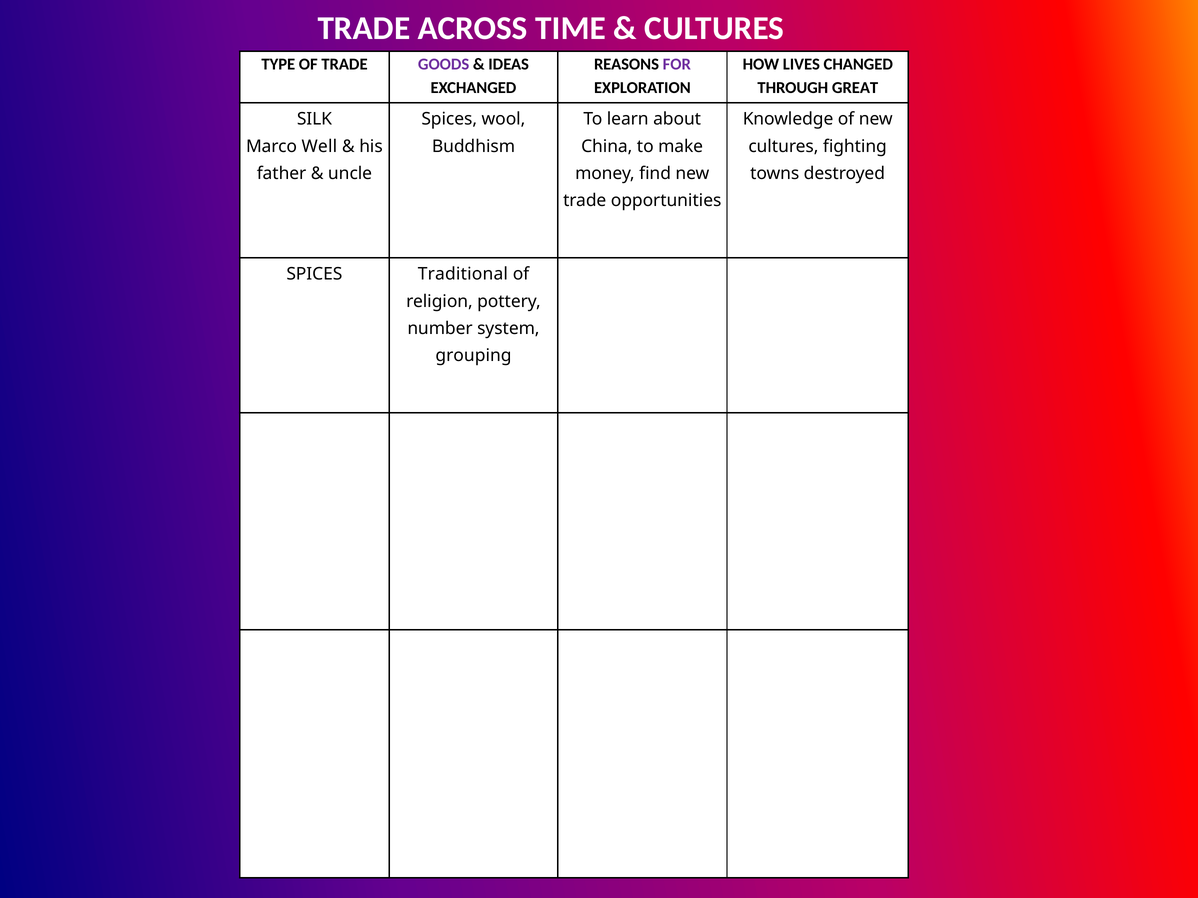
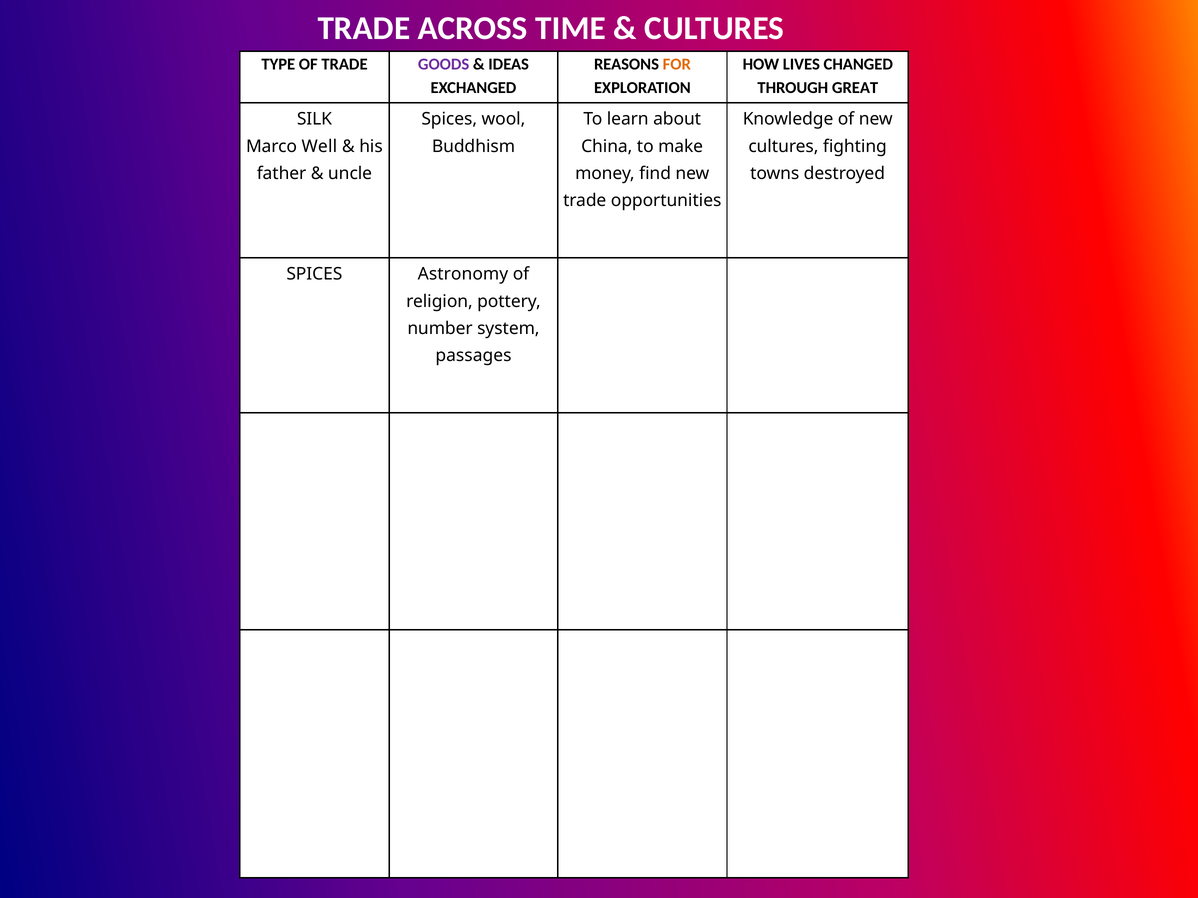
FOR colour: purple -> orange
Traditional: Traditional -> Astronomy
grouping: grouping -> passages
